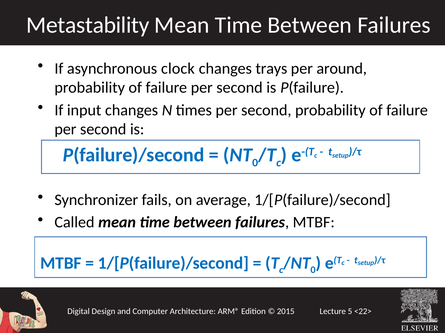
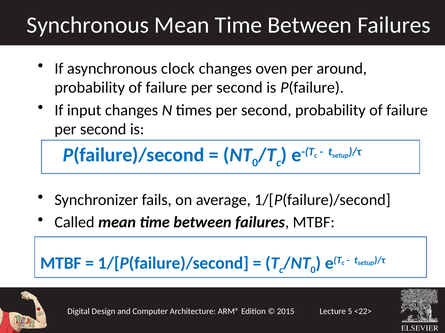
Metastability: Metastability -> Synchronous
trays: trays -> oven
